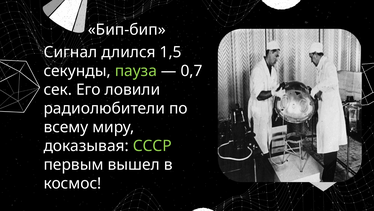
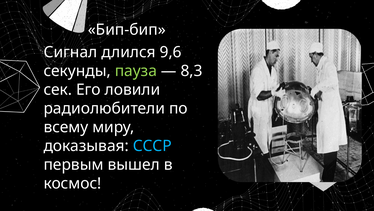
1,5: 1,5 -> 9,6
0,7: 0,7 -> 8,3
СССР colour: light green -> light blue
